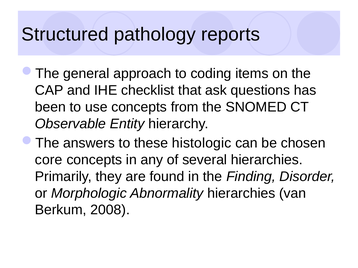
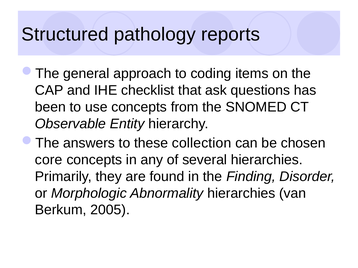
histologic: histologic -> collection
2008: 2008 -> 2005
